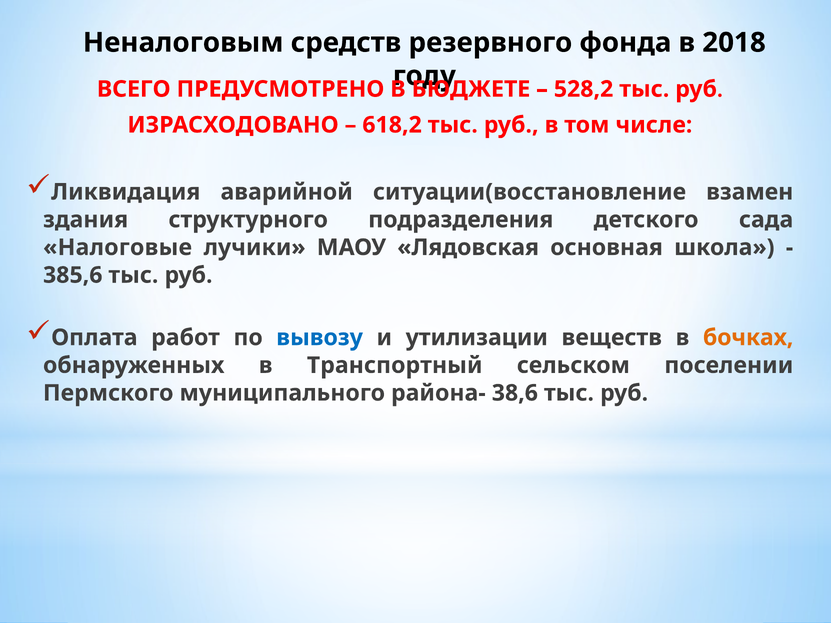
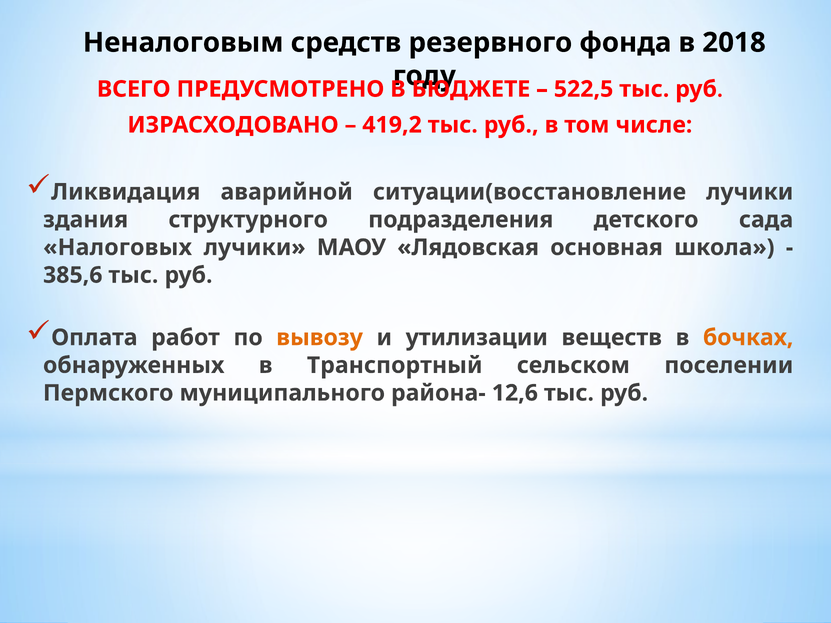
528,2: 528,2 -> 522,5
618,2: 618,2 -> 419,2
ситуации(восстановление взамен: взамен -> лучики
Налоговые: Налоговые -> Налоговых
вывозу colour: blue -> orange
38,6: 38,6 -> 12,6
